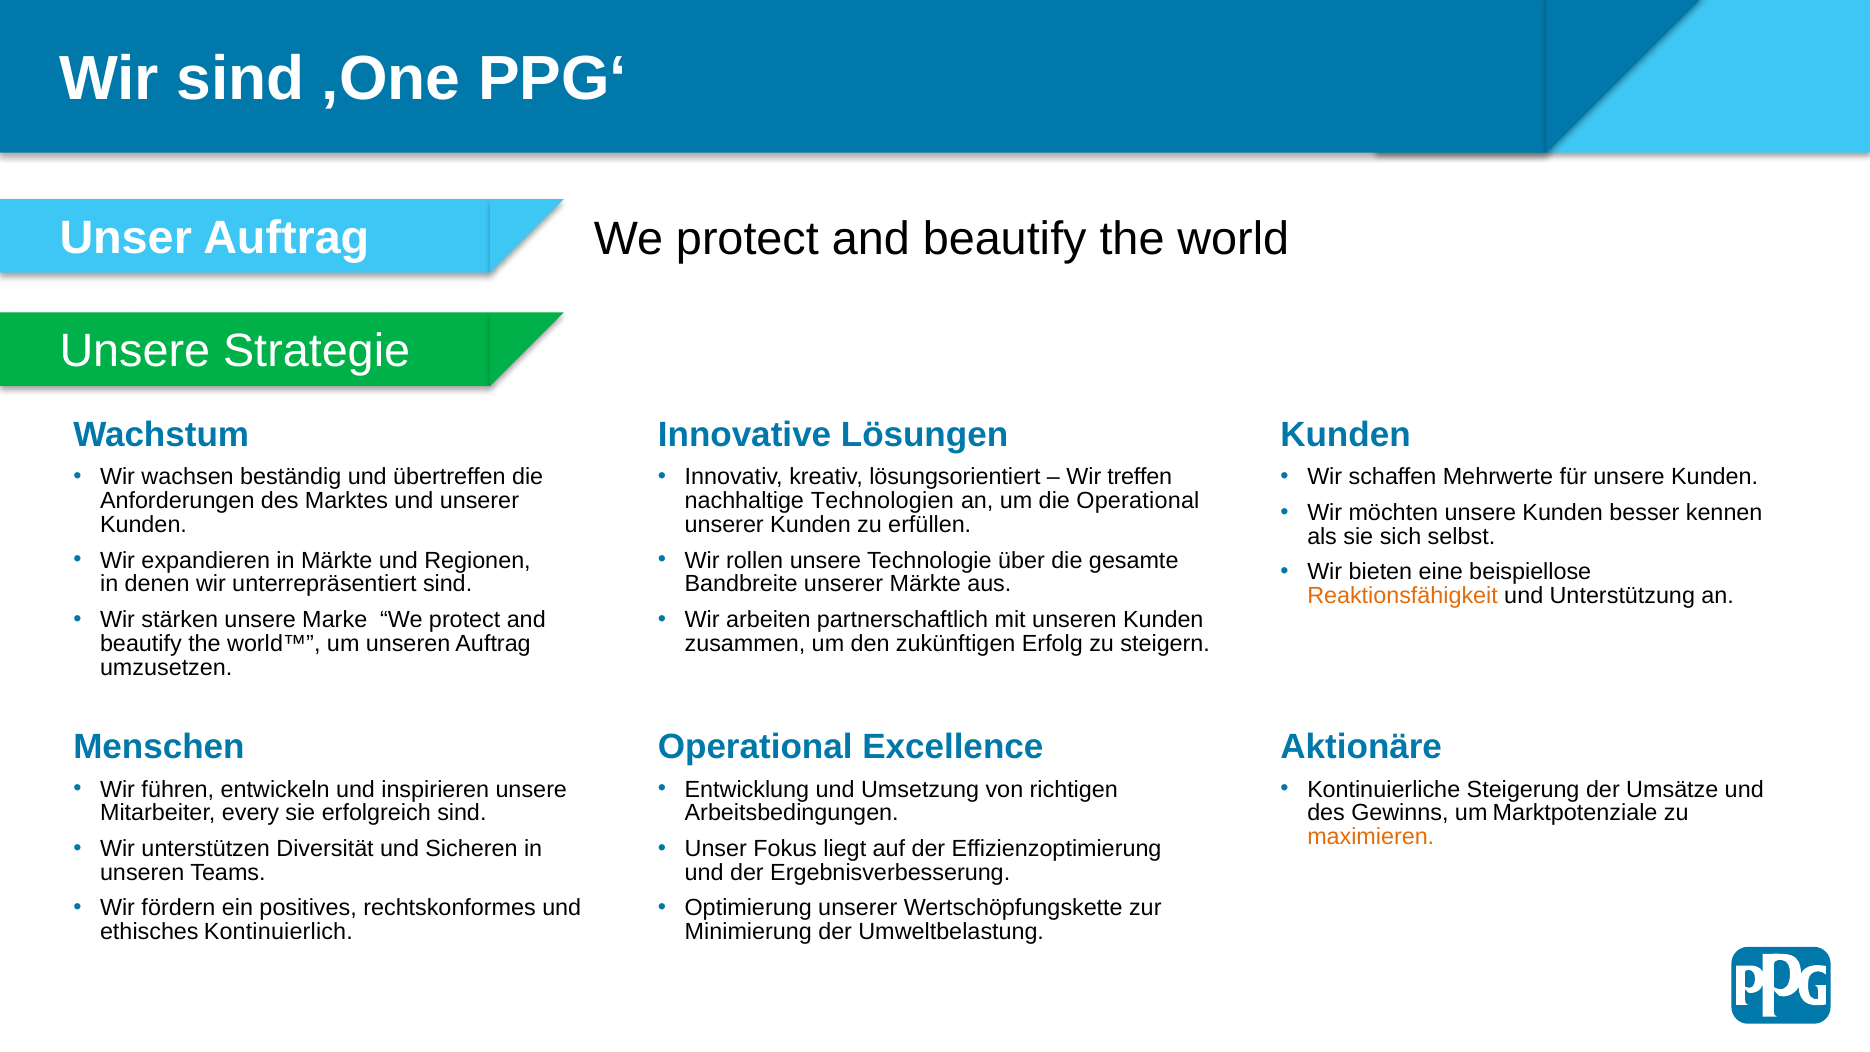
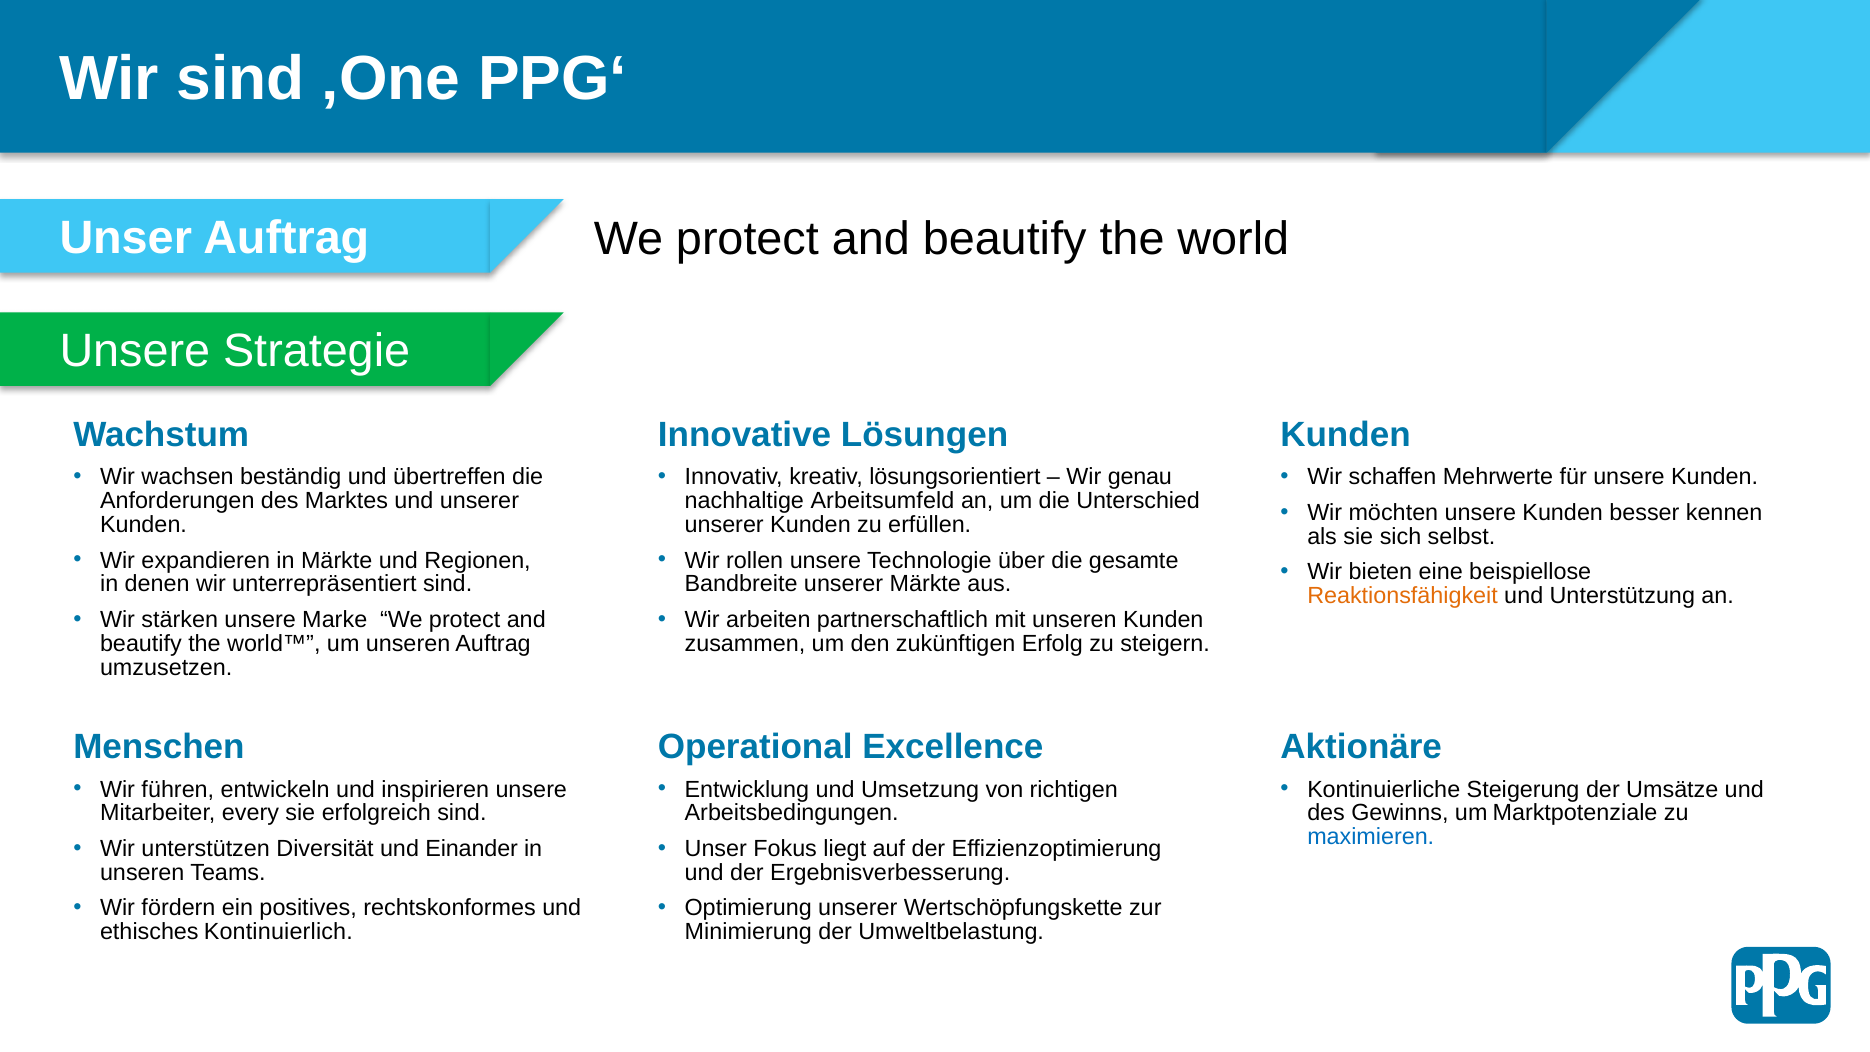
treffen: treffen -> genau
Technologien: Technologien -> Arbeitsumfeld
die Operational: Operational -> Unterschied
maximieren colour: orange -> blue
Sicheren: Sicheren -> Einander
